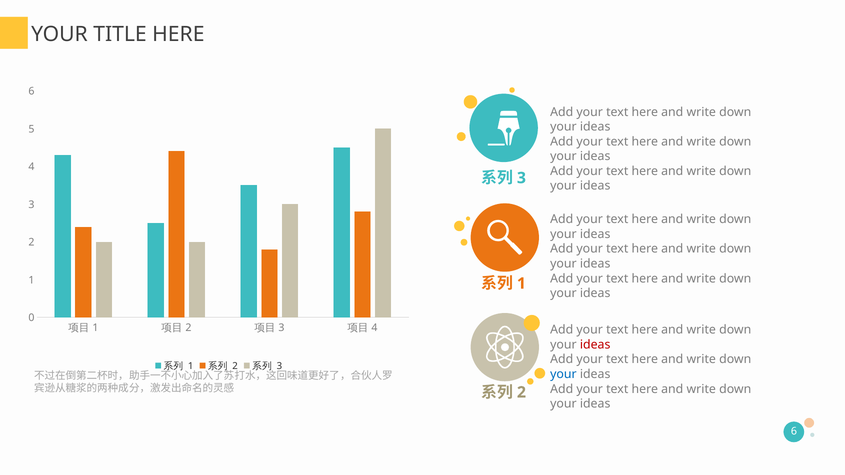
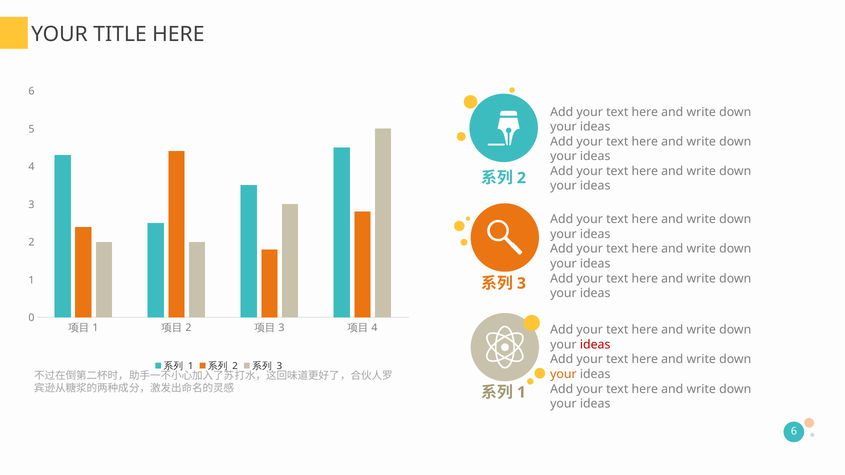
3 at (521, 178): 3 -> 2
1 at (521, 284): 1 -> 3
your at (563, 374) colour: blue -> orange
2 at (521, 393): 2 -> 1
